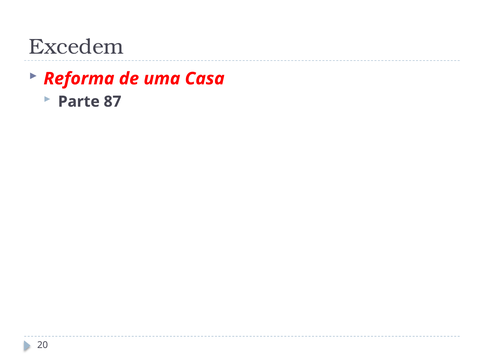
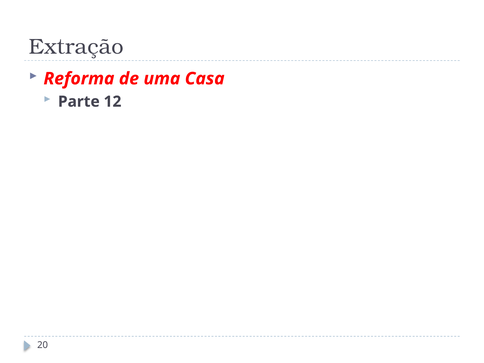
Excedem: Excedem -> Extração
87: 87 -> 12
